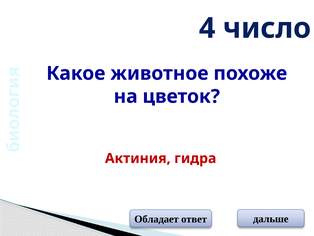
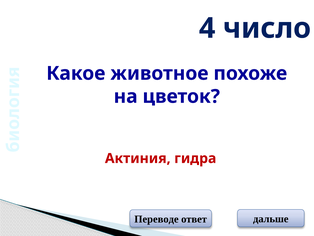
Обладает: Обладает -> Переводе
